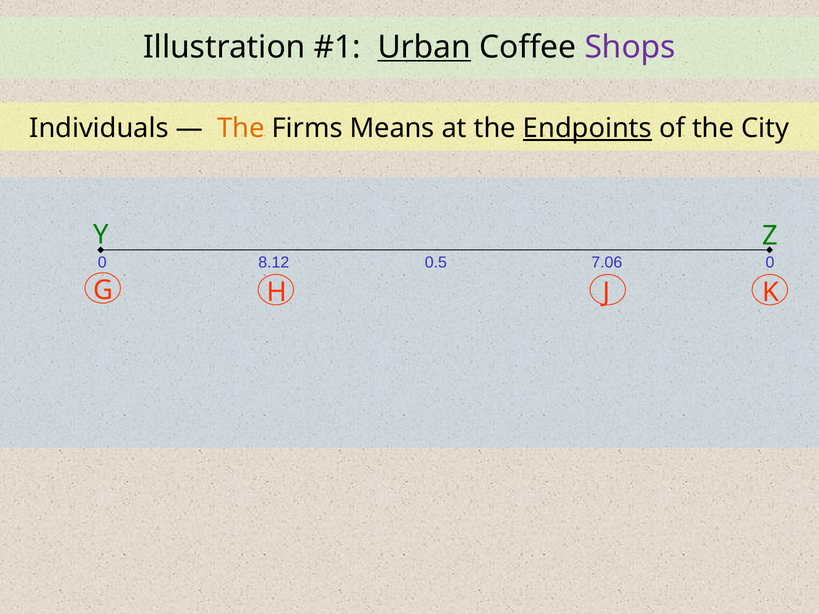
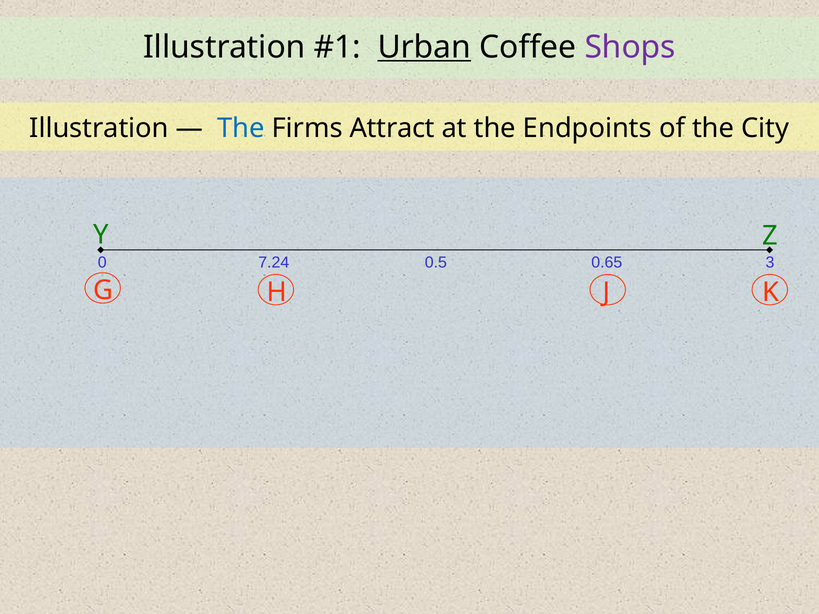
Individuals at (99, 128): Individuals -> Illustration
The at (241, 128) colour: orange -> blue
Means: Means -> Attract
Endpoints underline: present -> none
8.12: 8.12 -> 7.24
7.06: 7.06 -> 0.65
0 0: 0 -> 3
